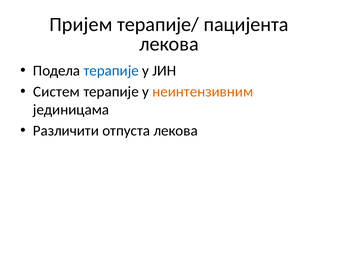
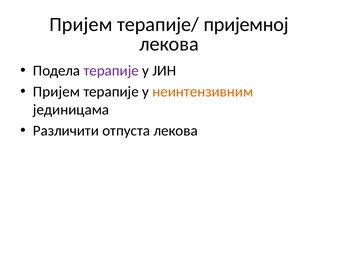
пацијента: пацијента -> пријемној
терапије at (111, 71) colour: blue -> purple
Систем at (56, 92): Систем -> Пријем
